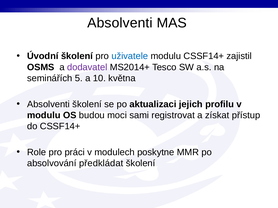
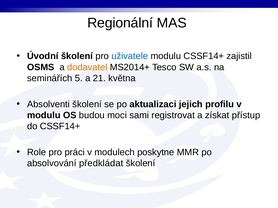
Absolventi at (120, 23): Absolventi -> Regionální
dodavatel colour: purple -> orange
10: 10 -> 21
